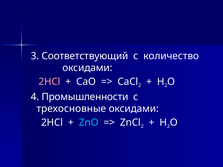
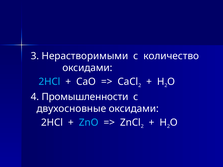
Соответствующий: Соответствующий -> Нерастворимыми
2HCl at (49, 82) colour: pink -> light blue
трехосновные: трехосновные -> двухосновные
